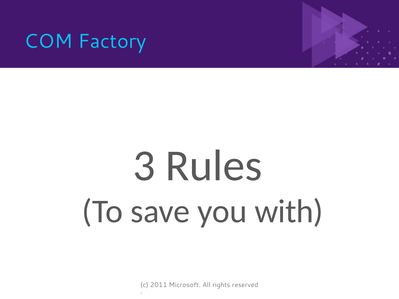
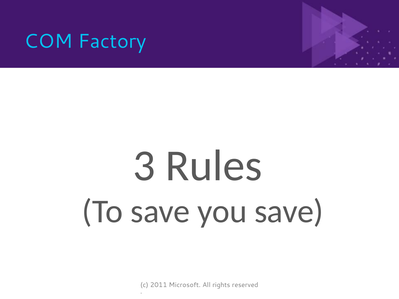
you with: with -> save
